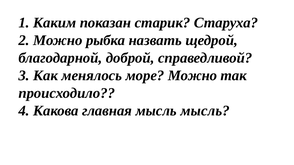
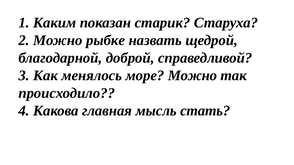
рыбка: рыбка -> рыбке
мысль мысль: мысль -> стать
